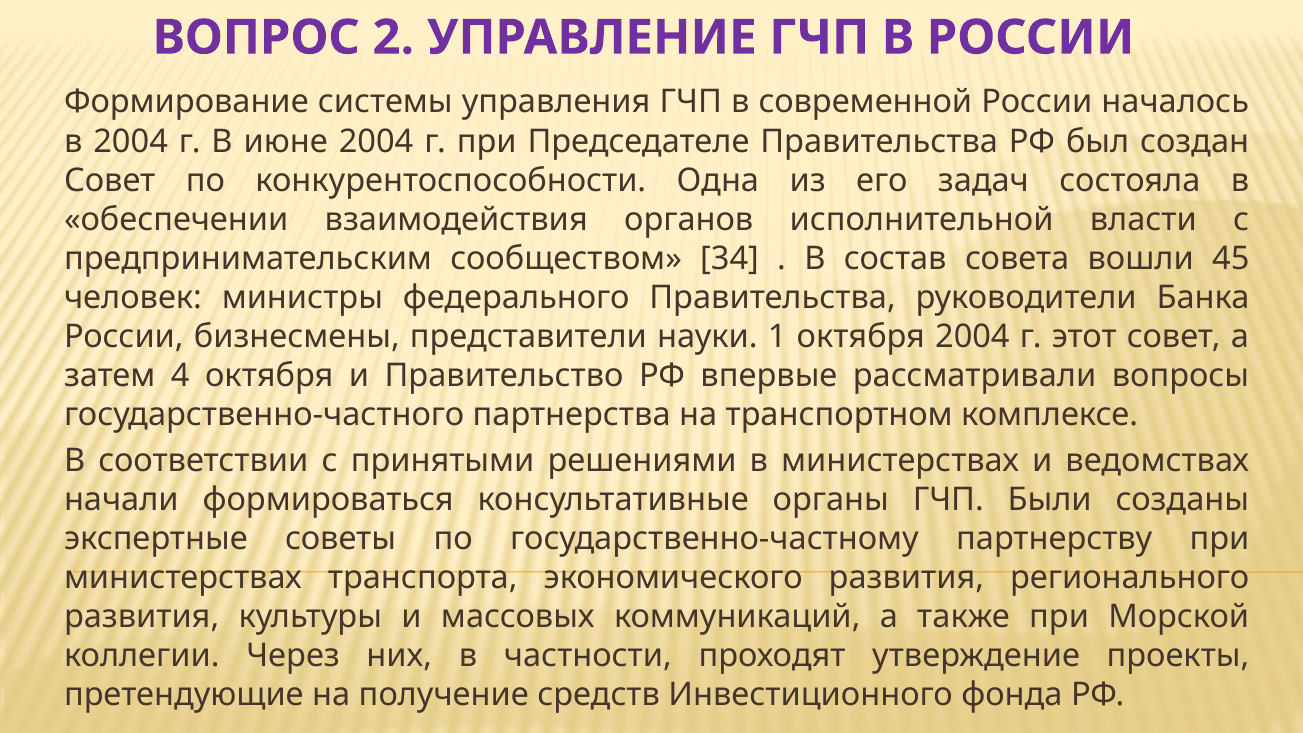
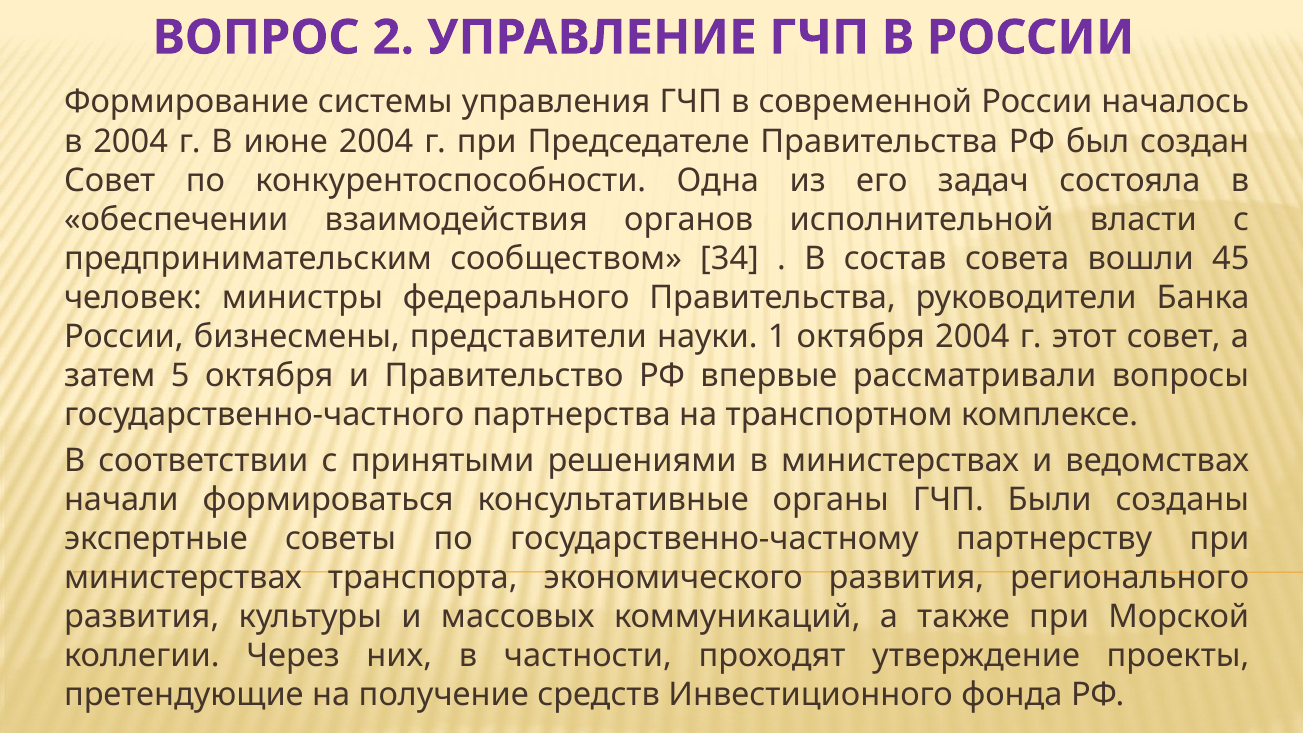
4: 4 -> 5
